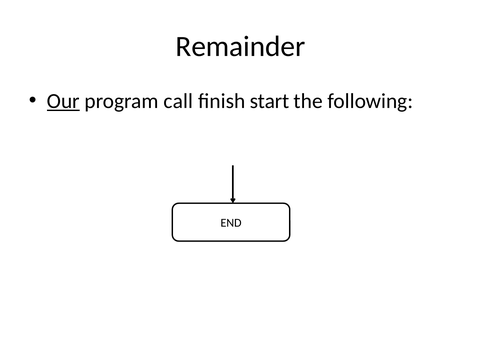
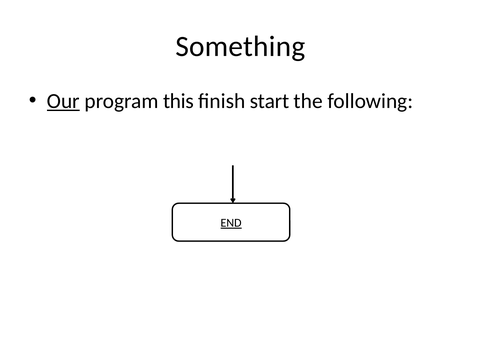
Remainder: Remainder -> Something
call: call -> this
END underline: none -> present
